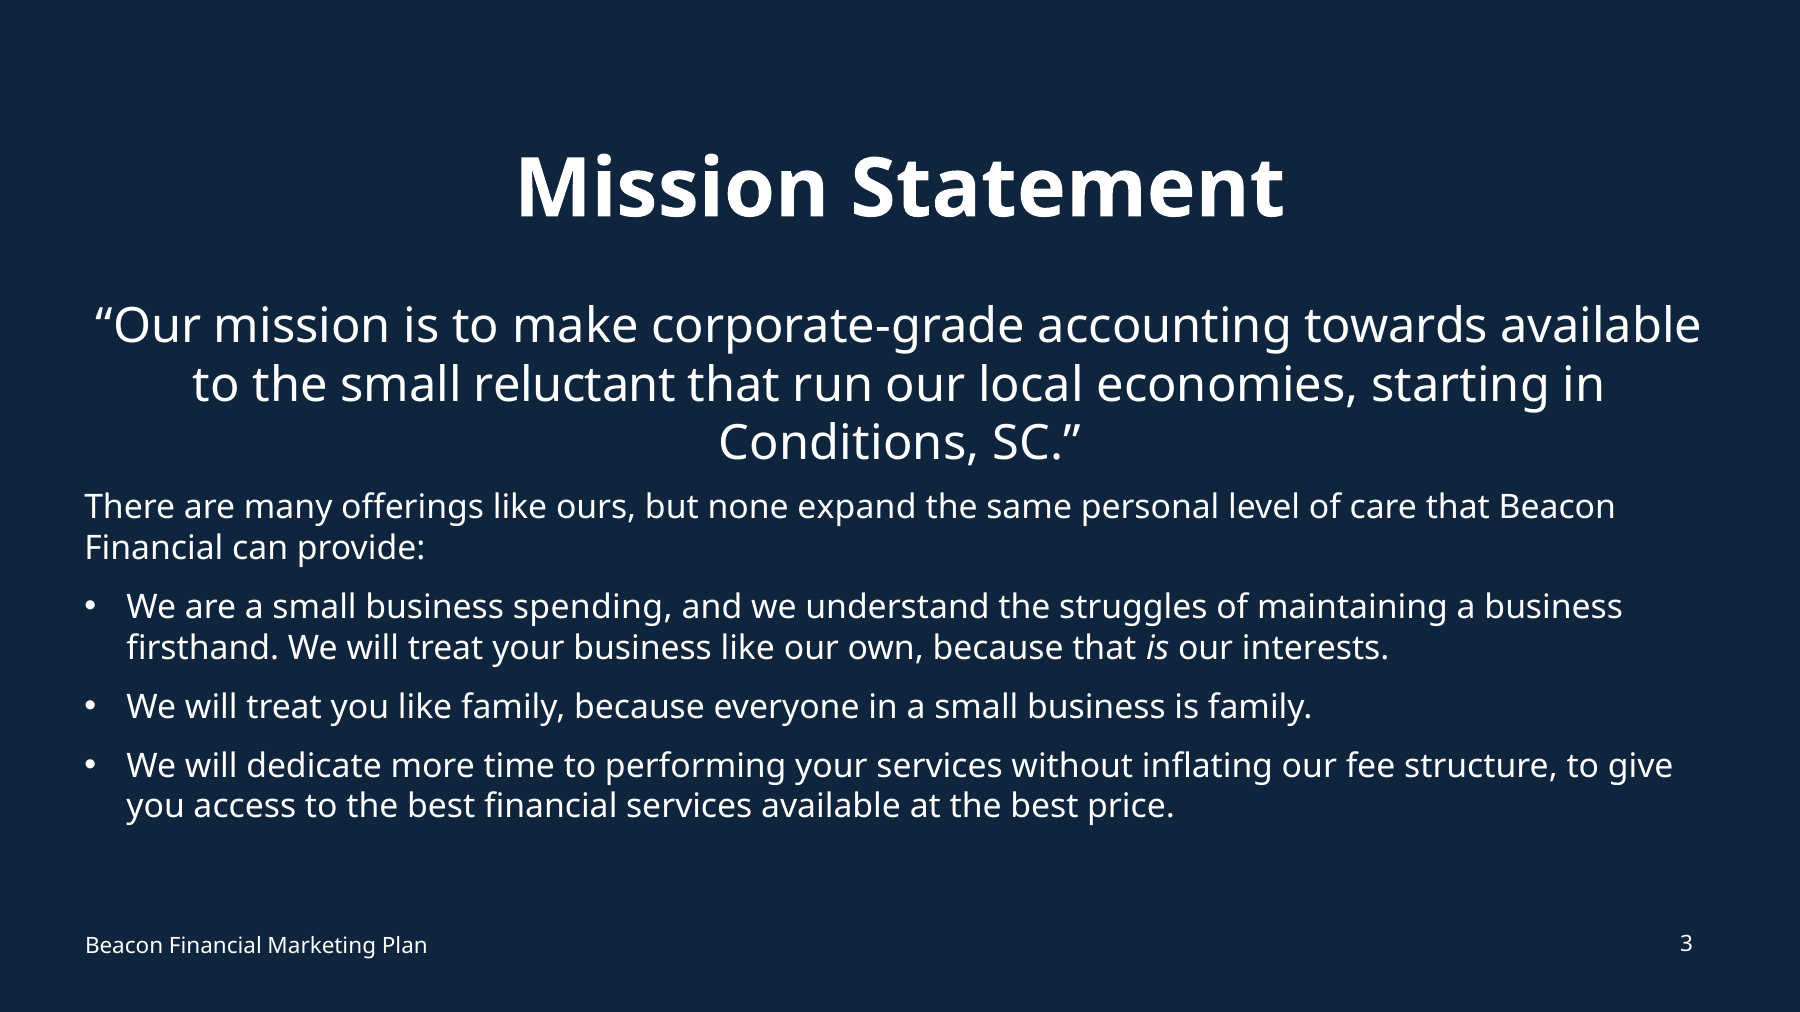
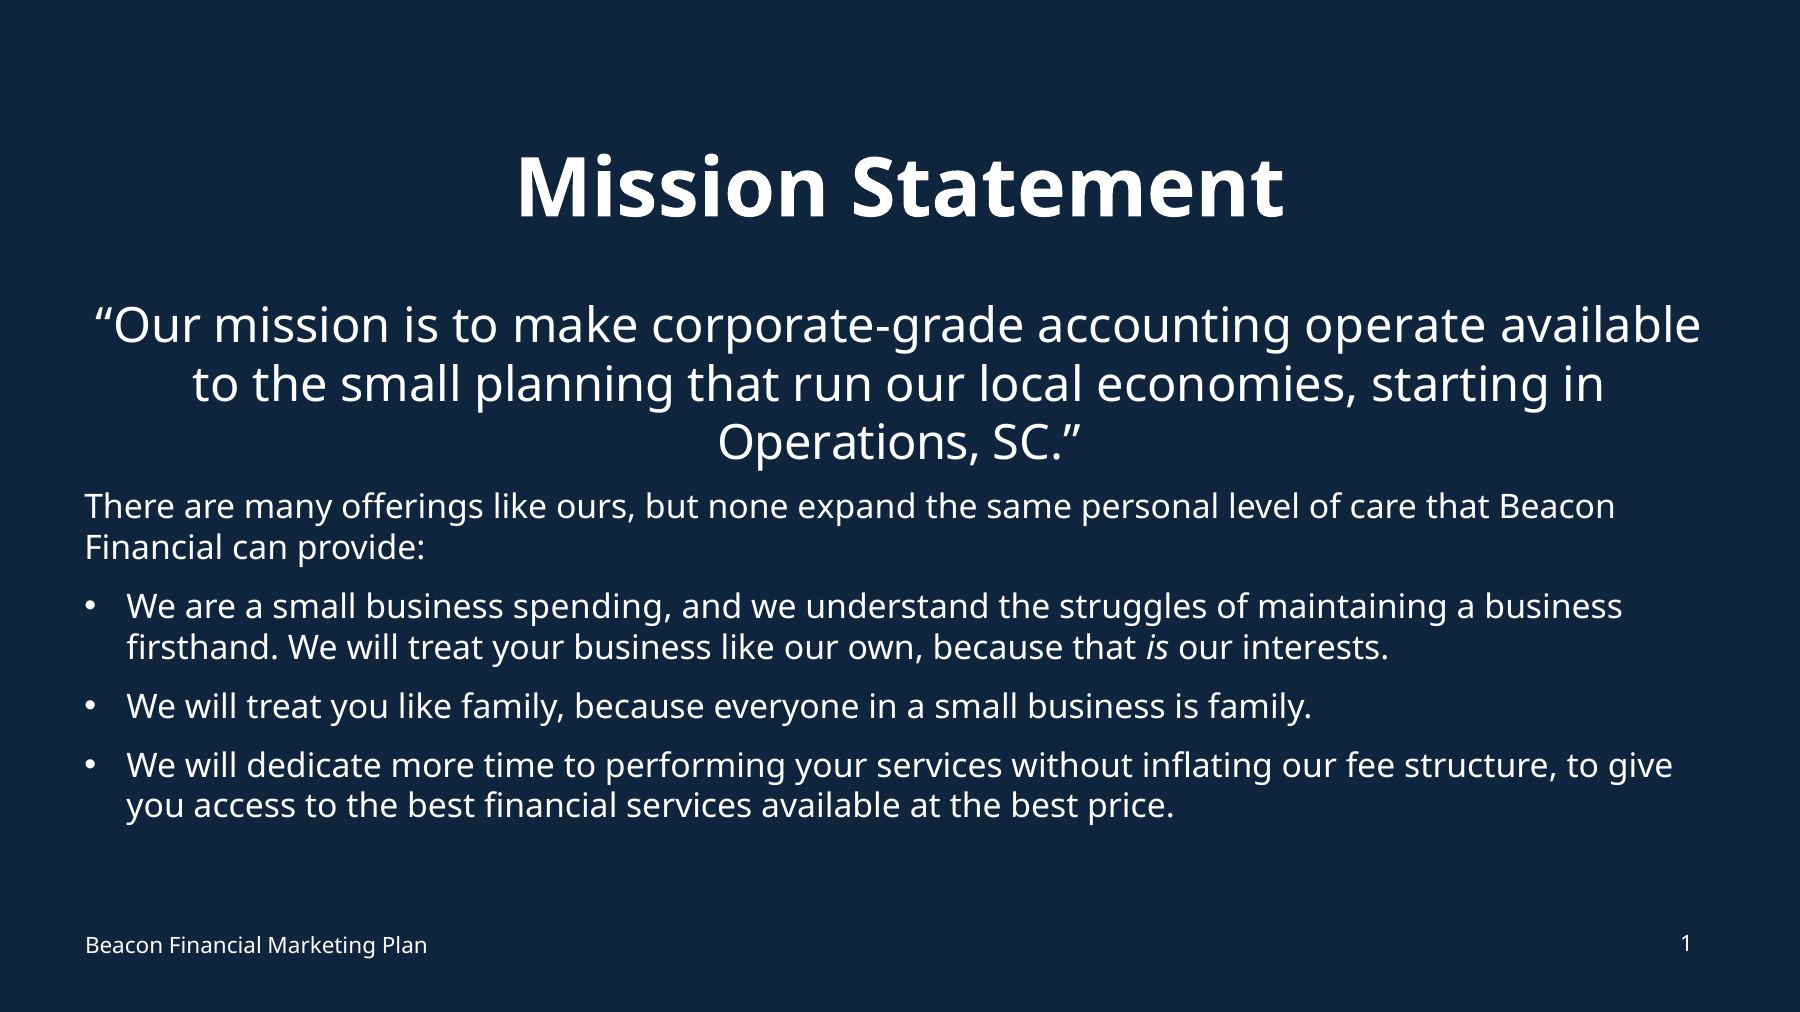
towards: towards -> operate
reluctant: reluctant -> planning
Conditions: Conditions -> Operations
3: 3 -> 1
